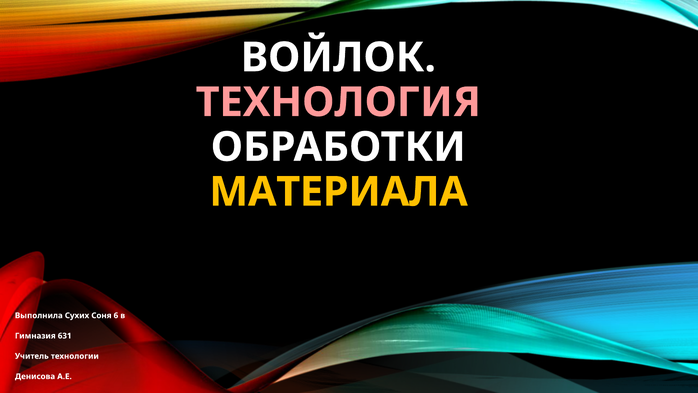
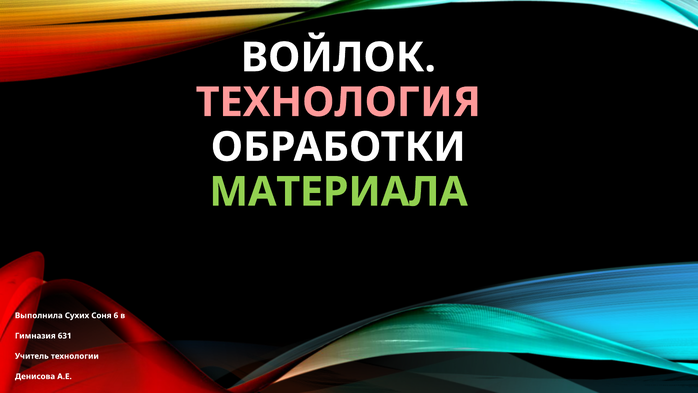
МАТЕРИАЛА colour: yellow -> light green
